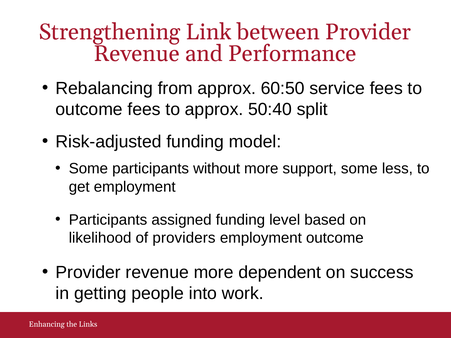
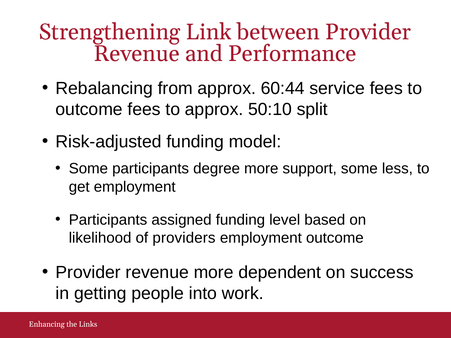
60:50: 60:50 -> 60:44
50:40: 50:40 -> 50:10
without: without -> degree
